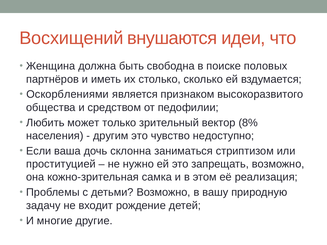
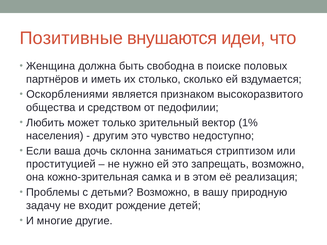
Восхищений: Восхищений -> Позитивные
8%: 8% -> 1%
